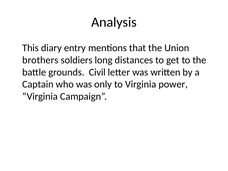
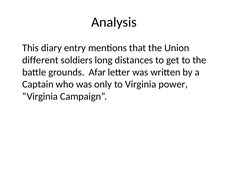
brothers: brothers -> different
Civil: Civil -> Afar
